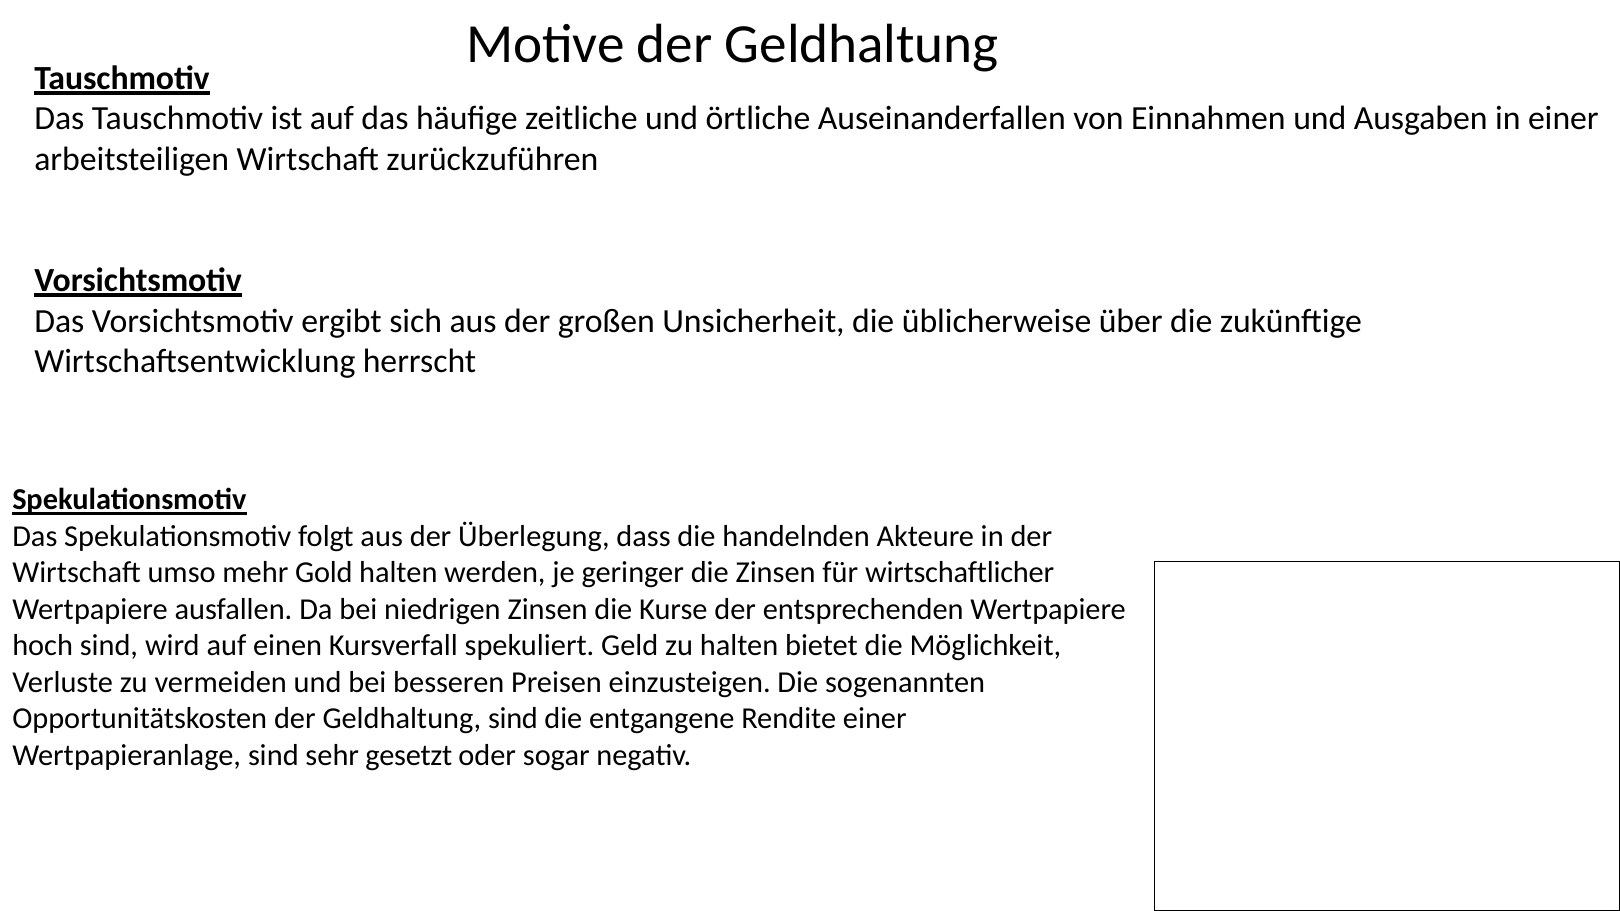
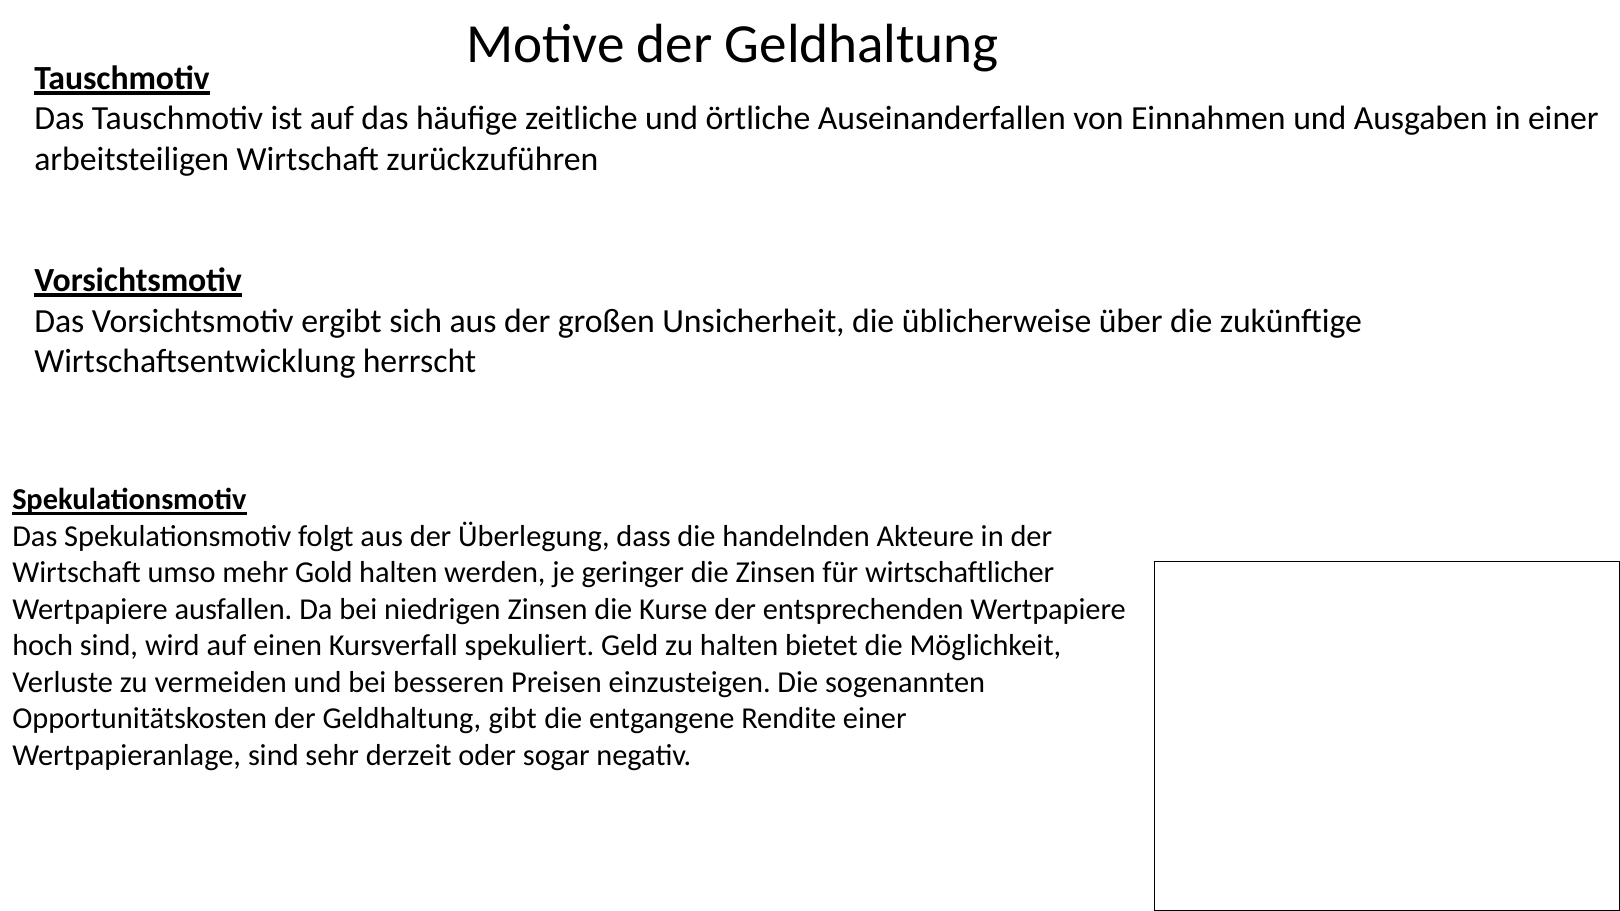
Geldhaltung sind: sind -> gibt
gesetzt: gesetzt -> derzeit
